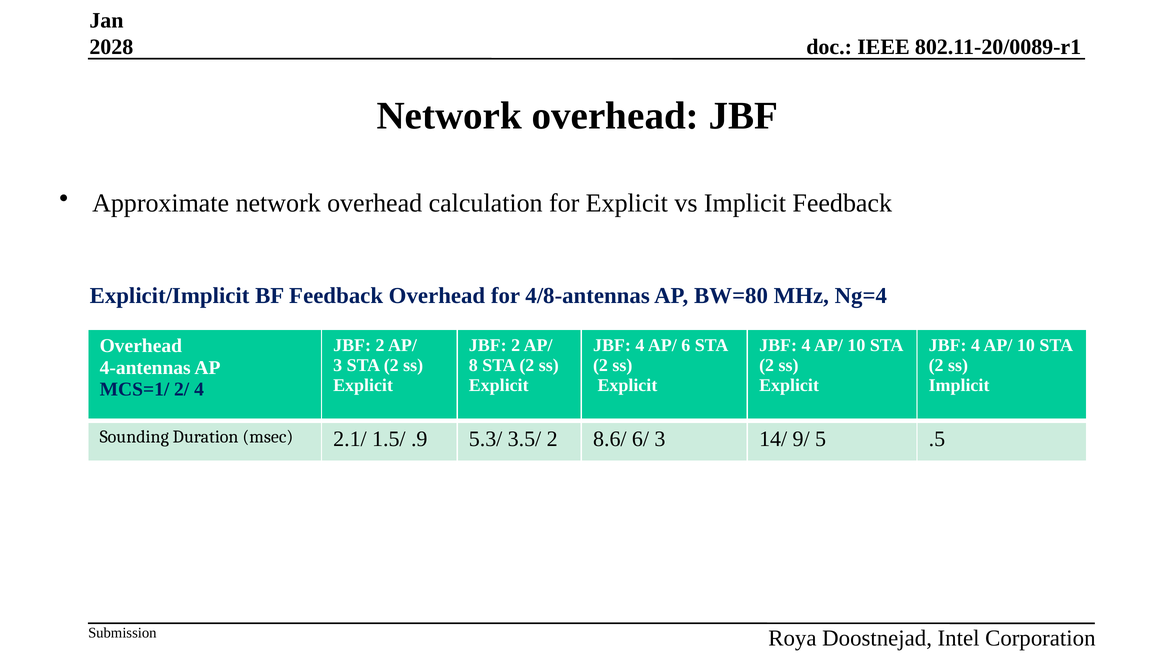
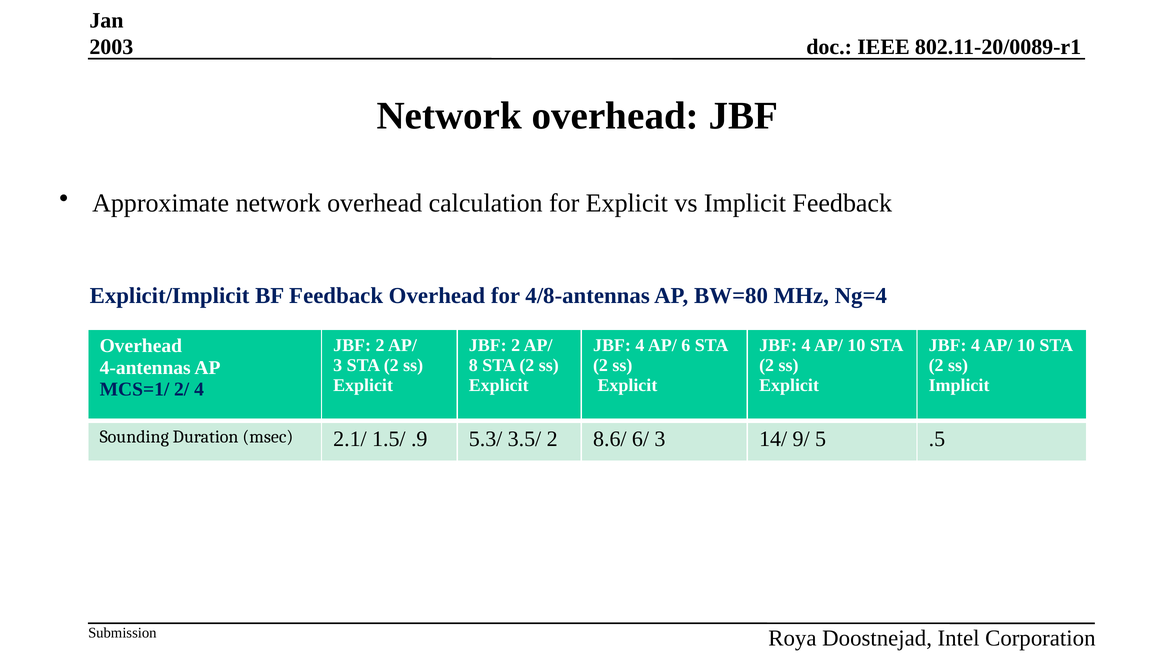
2028: 2028 -> 2003
